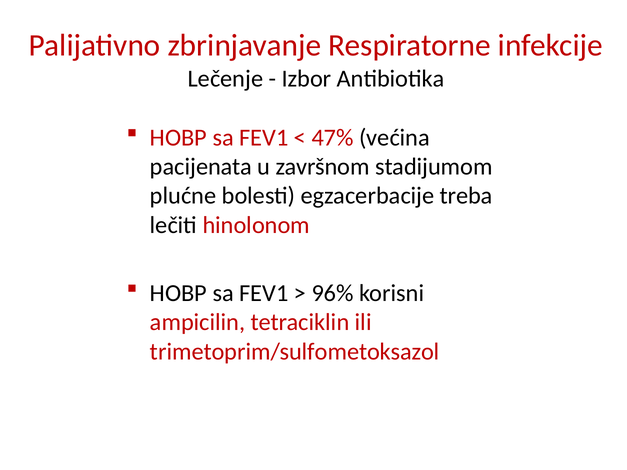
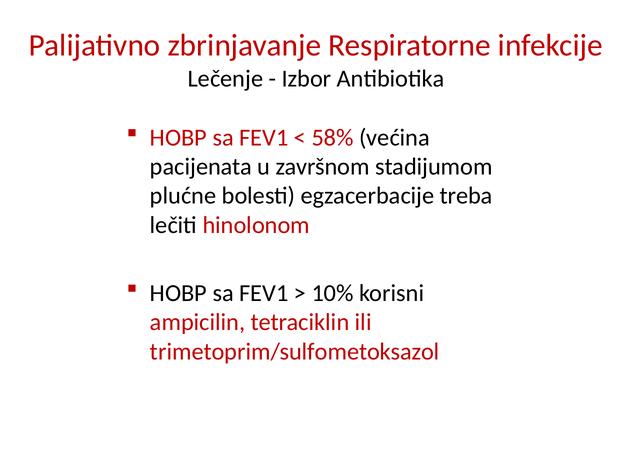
47%: 47% -> 58%
96%: 96% -> 10%
